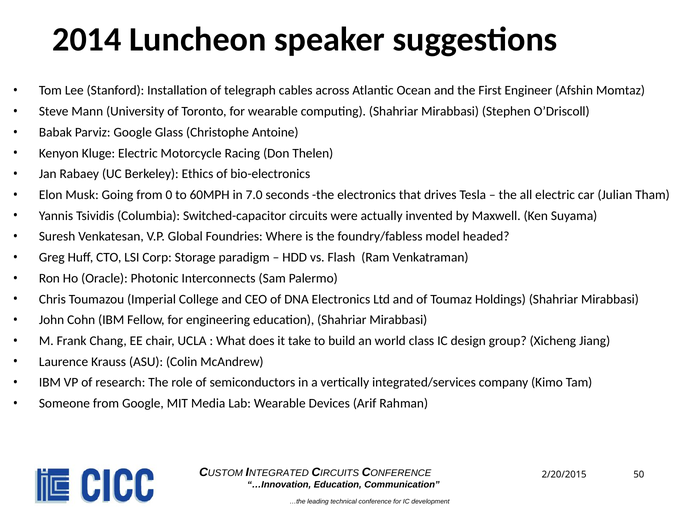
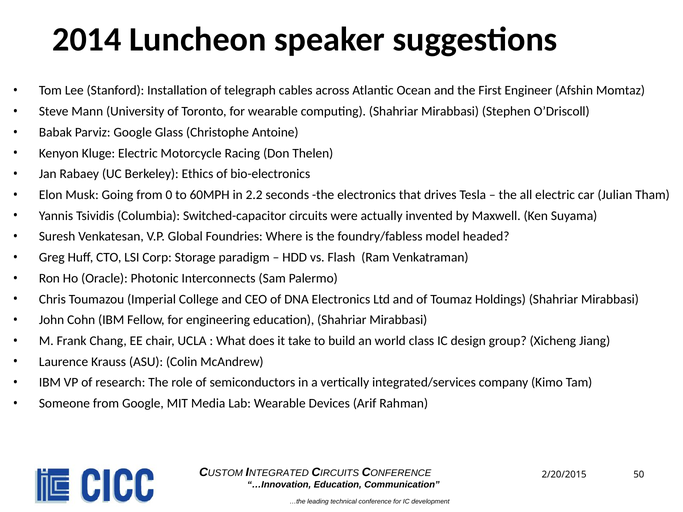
7.0: 7.0 -> 2.2
